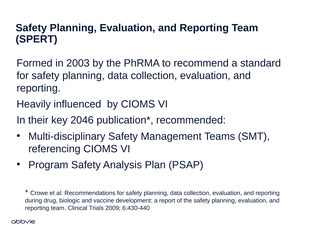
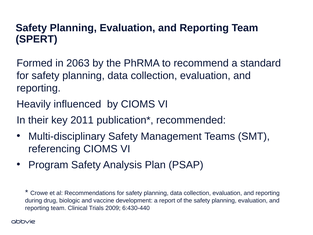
2003: 2003 -> 2063
2046: 2046 -> 2011
